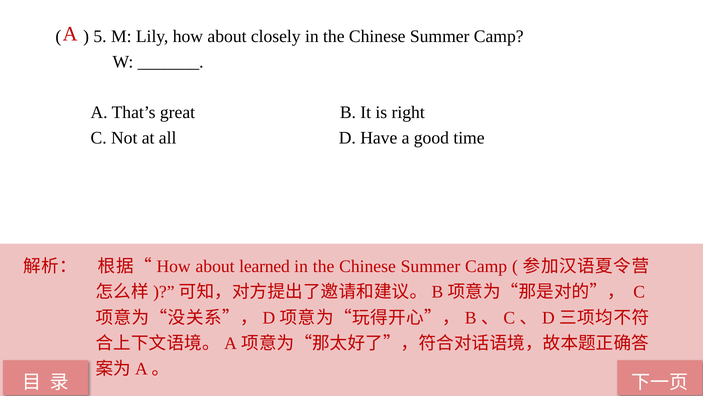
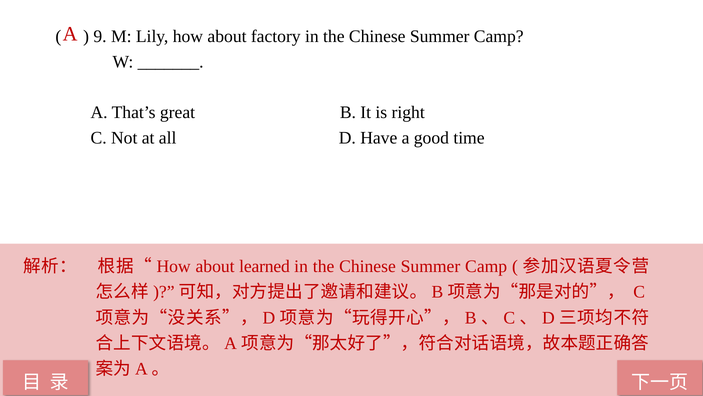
5: 5 -> 9
closely: closely -> factory
